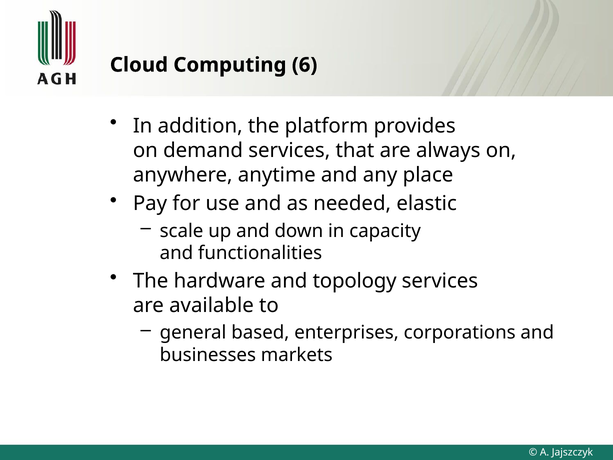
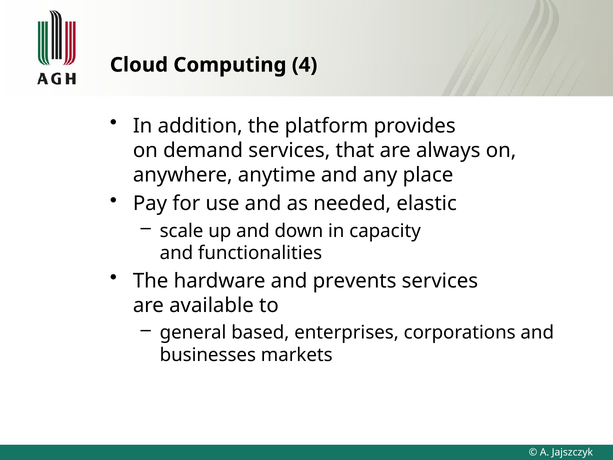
6: 6 -> 4
topology: topology -> prevents
